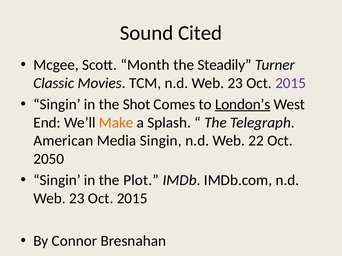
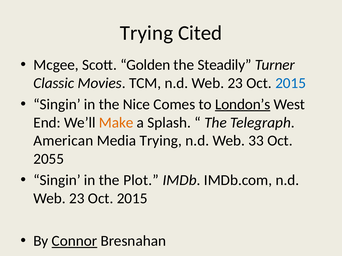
Sound at (147, 33): Sound -> Trying
Month: Month -> Golden
2015 at (291, 83) colour: purple -> blue
Shot: Shot -> Nice
Media Singin: Singin -> Trying
22: 22 -> 33
2050: 2050 -> 2055
Connor underline: none -> present
